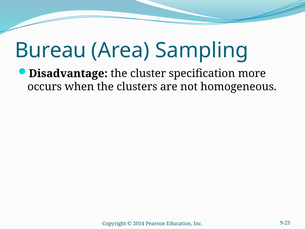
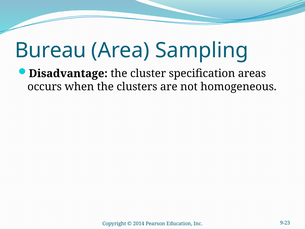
more: more -> areas
